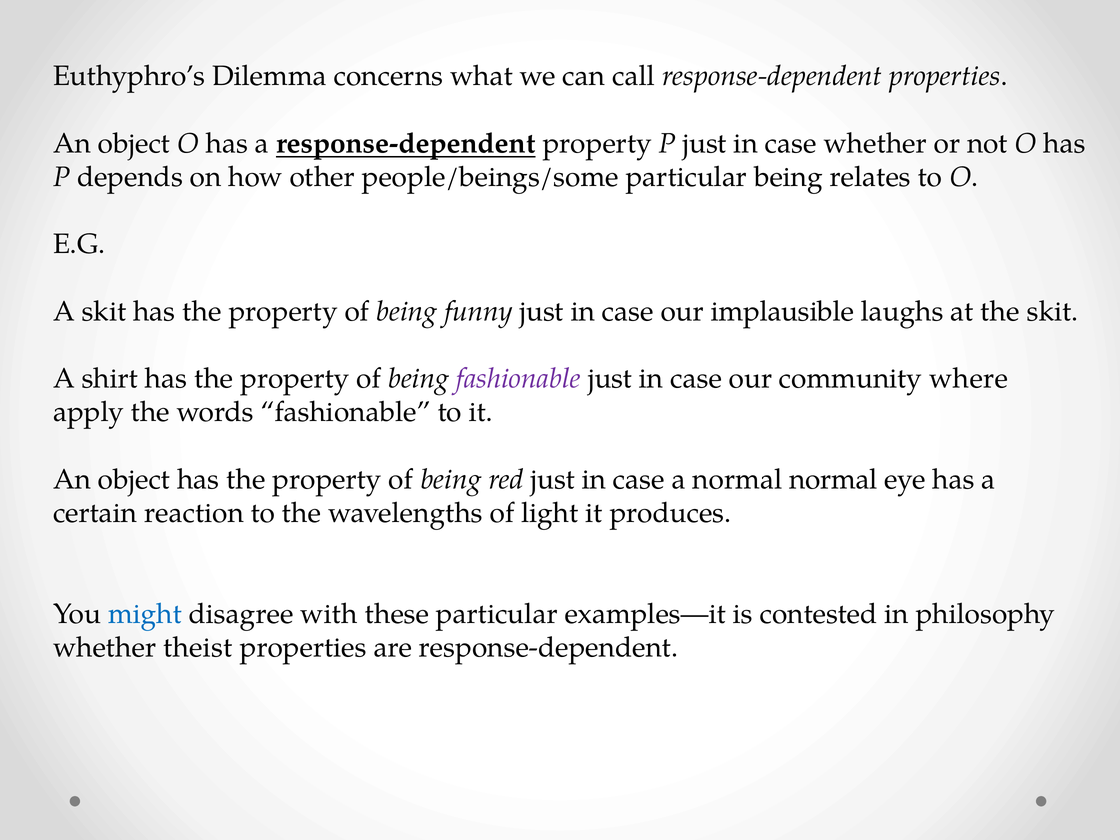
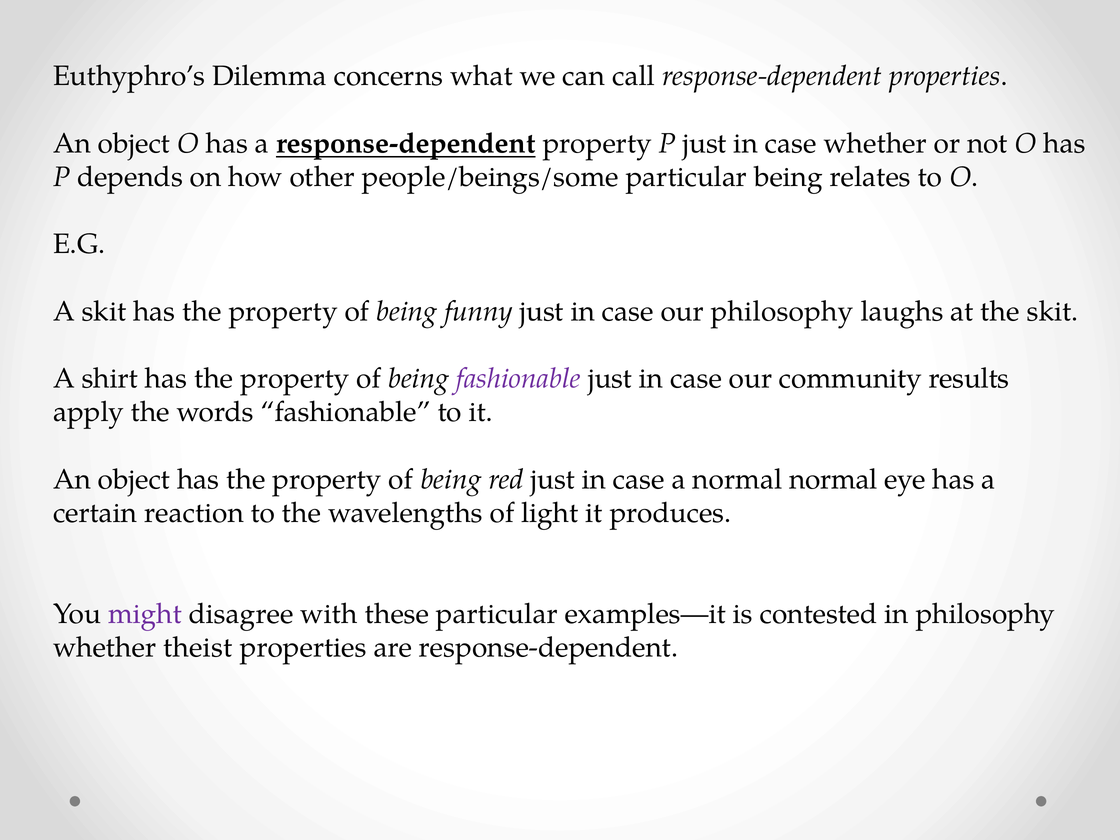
our implausible: implausible -> philosophy
where: where -> results
might colour: blue -> purple
